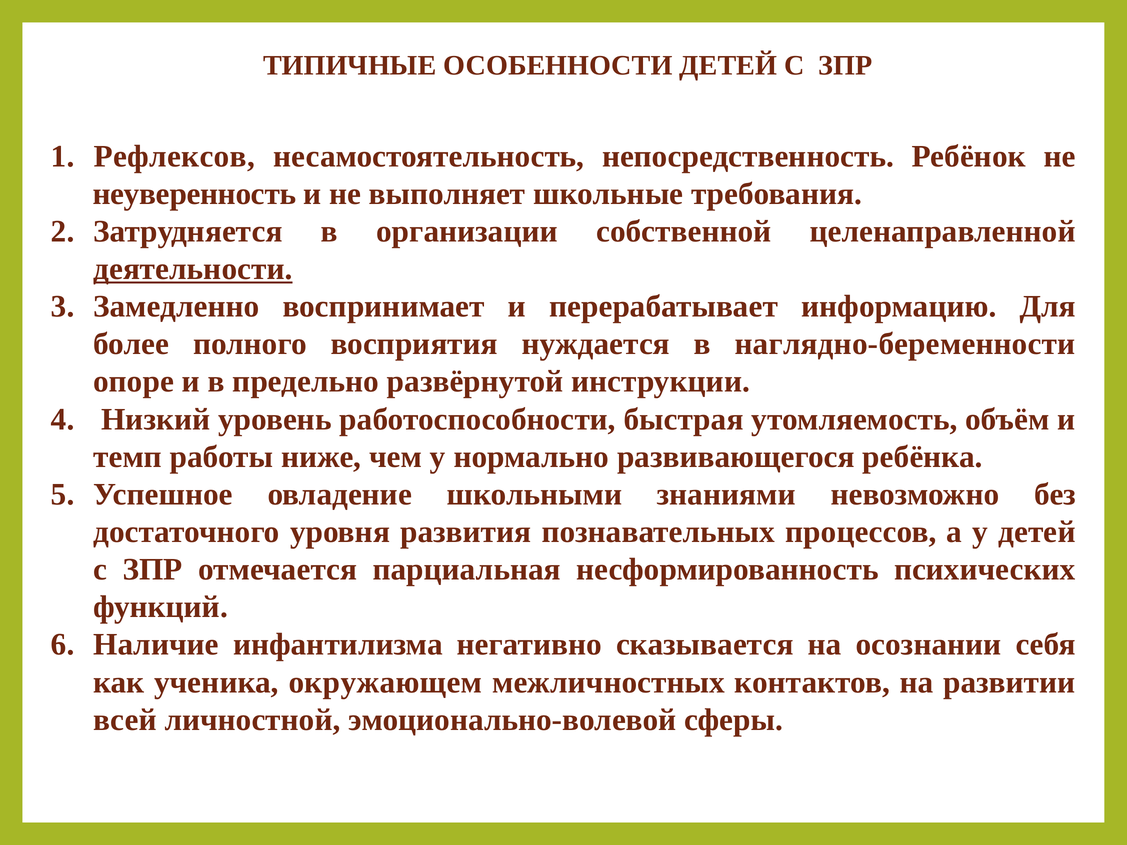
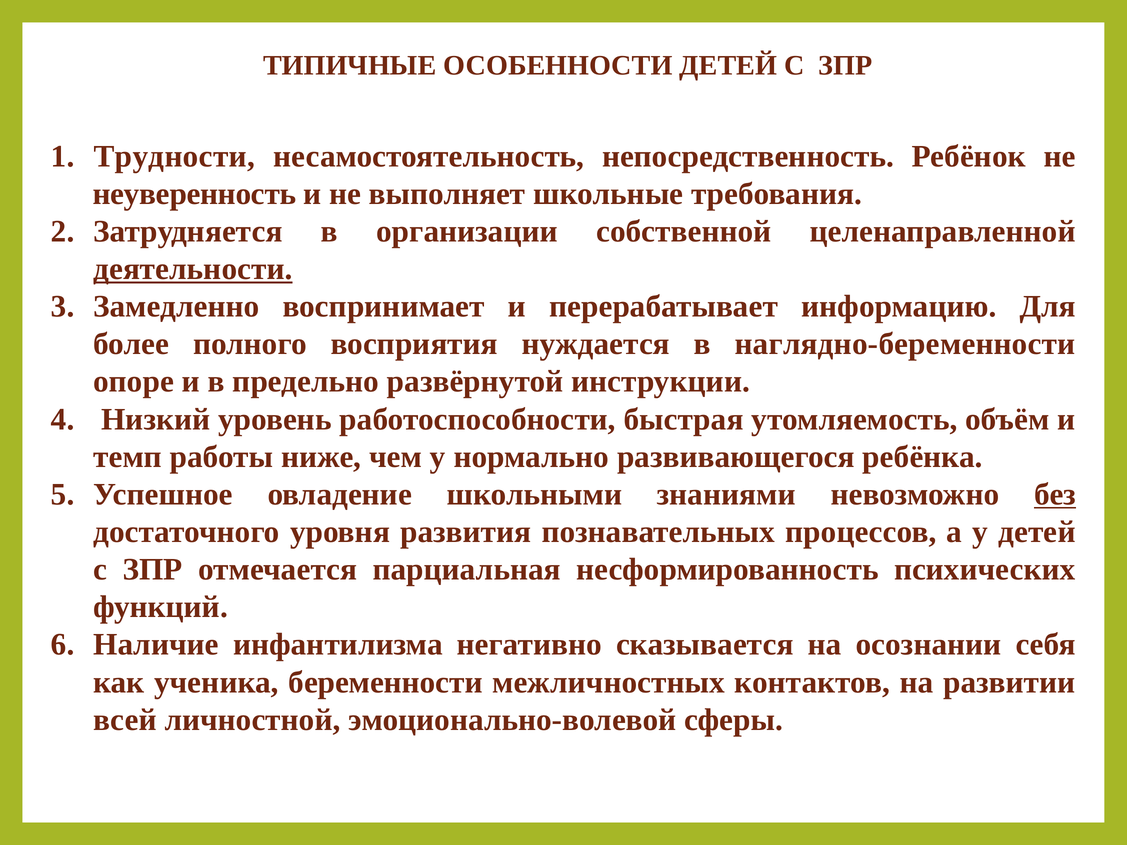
Рефлексов: Рефлексов -> Трудности
без underline: none -> present
окружающем: окружающем -> беременности
